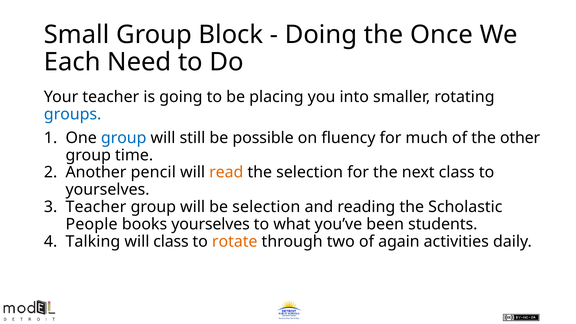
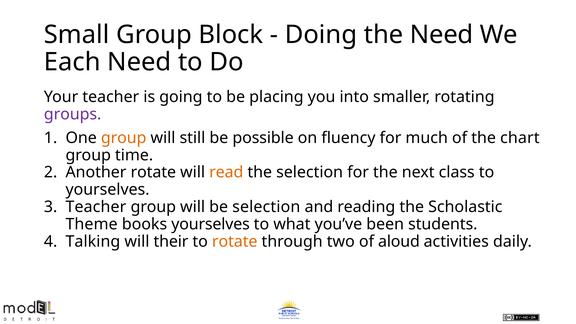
the Once: Once -> Need
groups colour: blue -> purple
group at (124, 138) colour: blue -> orange
other: other -> chart
Another pencil: pencil -> rotate
People: People -> Theme
will class: class -> their
again: again -> aloud
